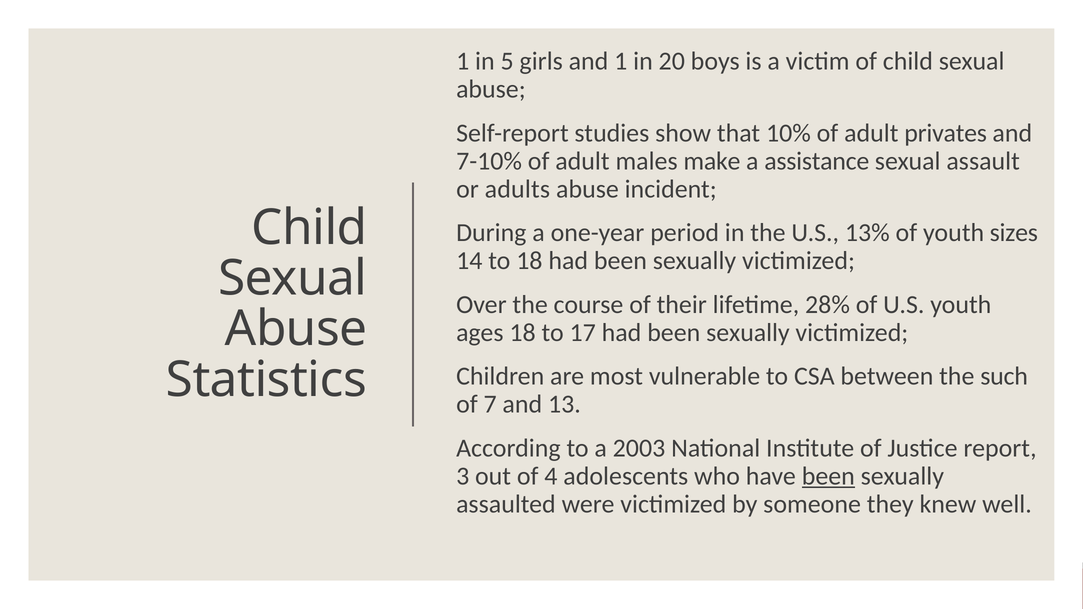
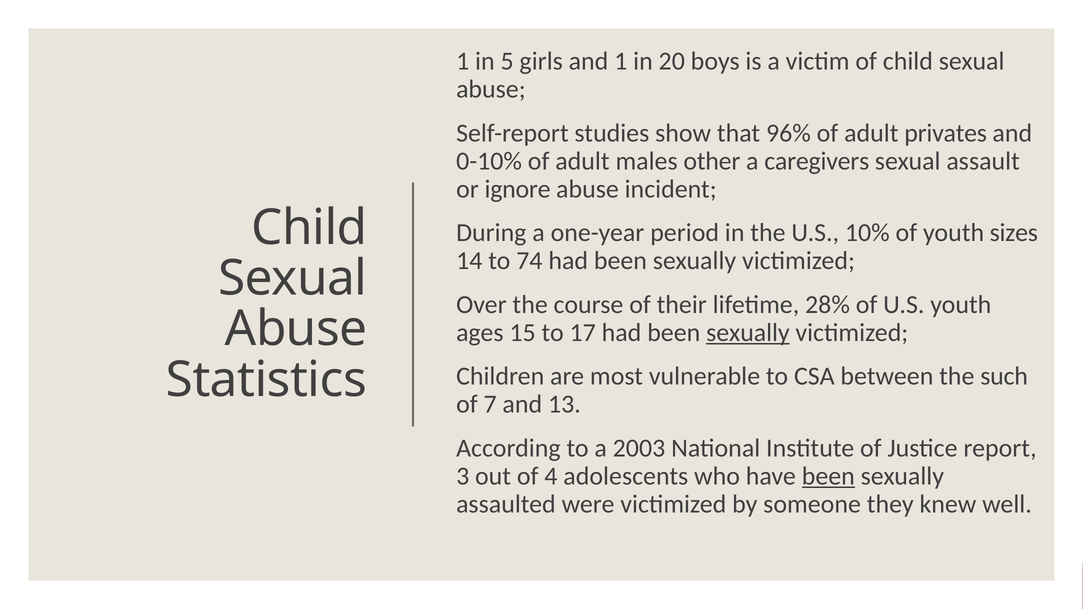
10%: 10% -> 96%
7-10%: 7-10% -> 0-10%
make: make -> other
assistance: assistance -> caregivers
adults: adults -> ignore
13%: 13% -> 10%
to 18: 18 -> 74
ages 18: 18 -> 15
sexually at (748, 333) underline: none -> present
